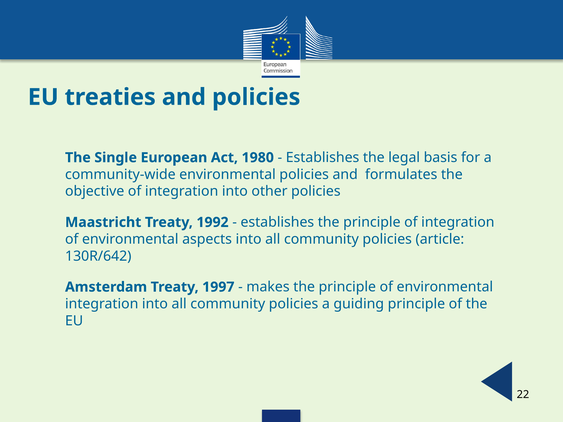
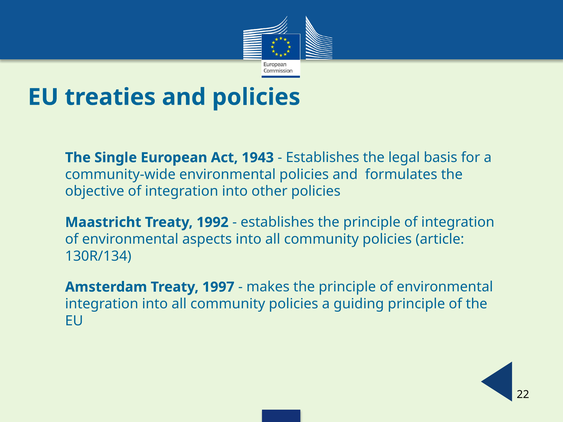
1980: 1980 -> 1943
130R/642: 130R/642 -> 130R/134
